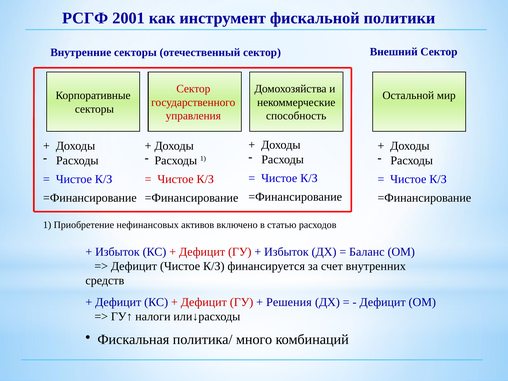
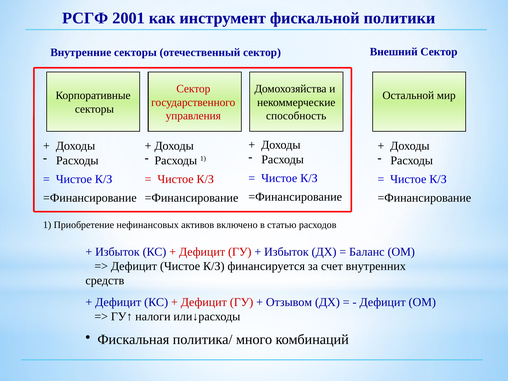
Решения: Решения -> Отзывом
